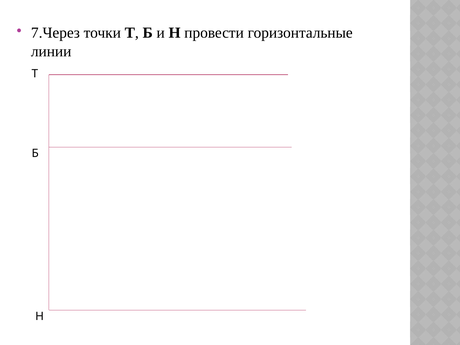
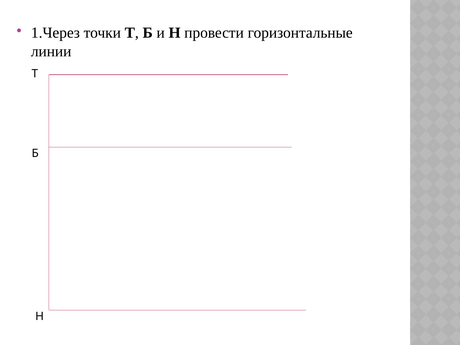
7.Через: 7.Через -> 1.Через
